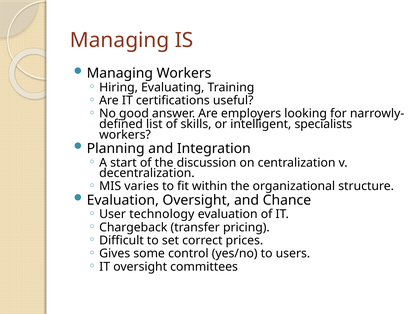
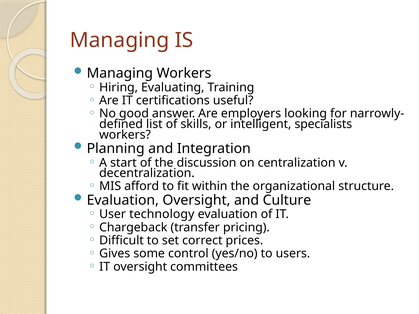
varies: varies -> afford
Chance: Chance -> Culture
